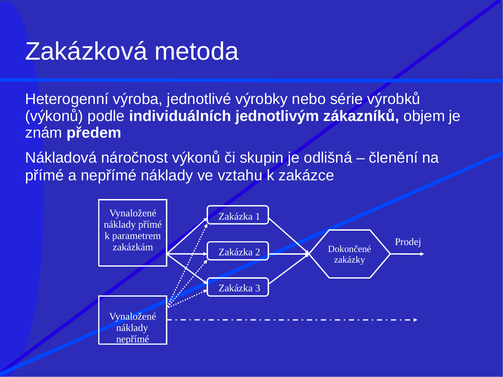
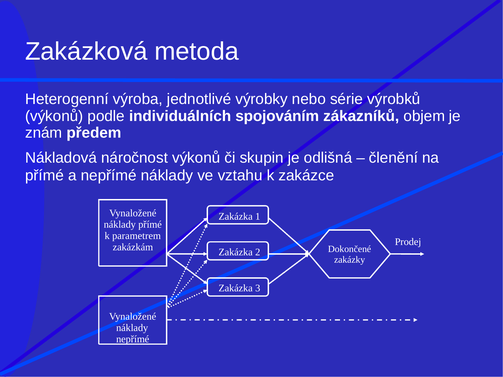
jednotlivým: jednotlivým -> spojováním
